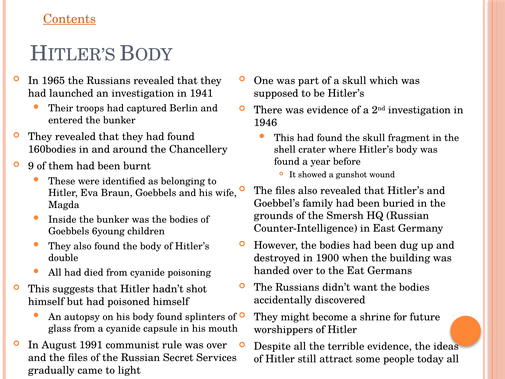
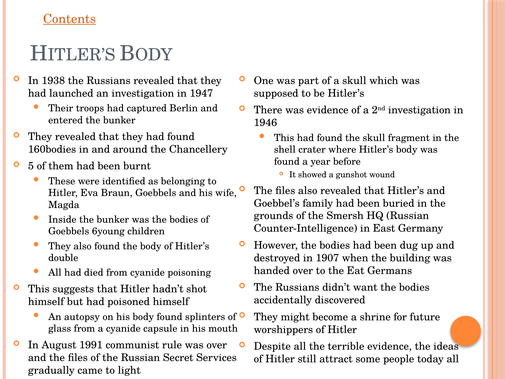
1965: 1965 -> 1938
1941: 1941 -> 1947
9: 9 -> 5
1900: 1900 -> 1907
